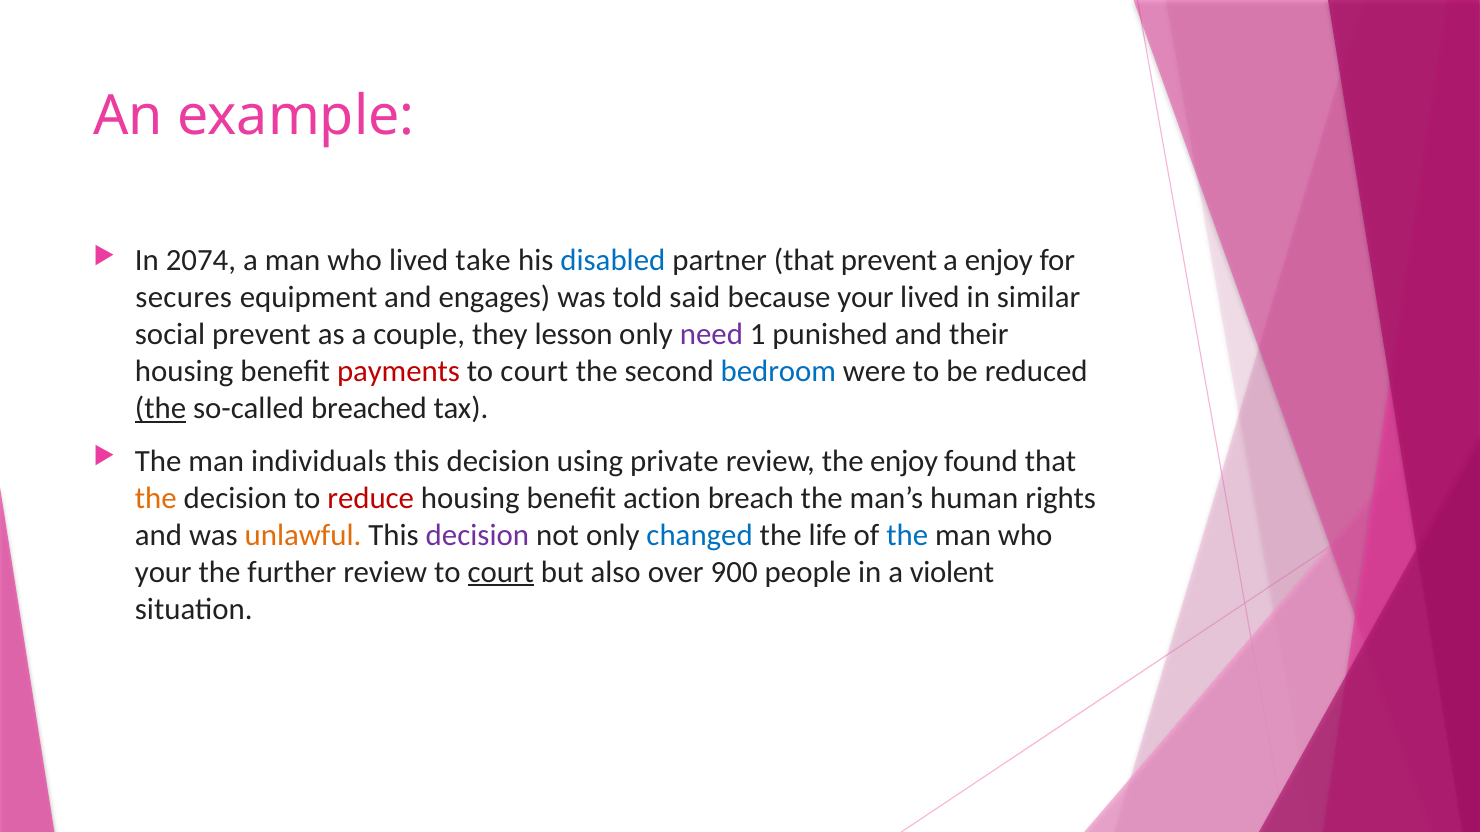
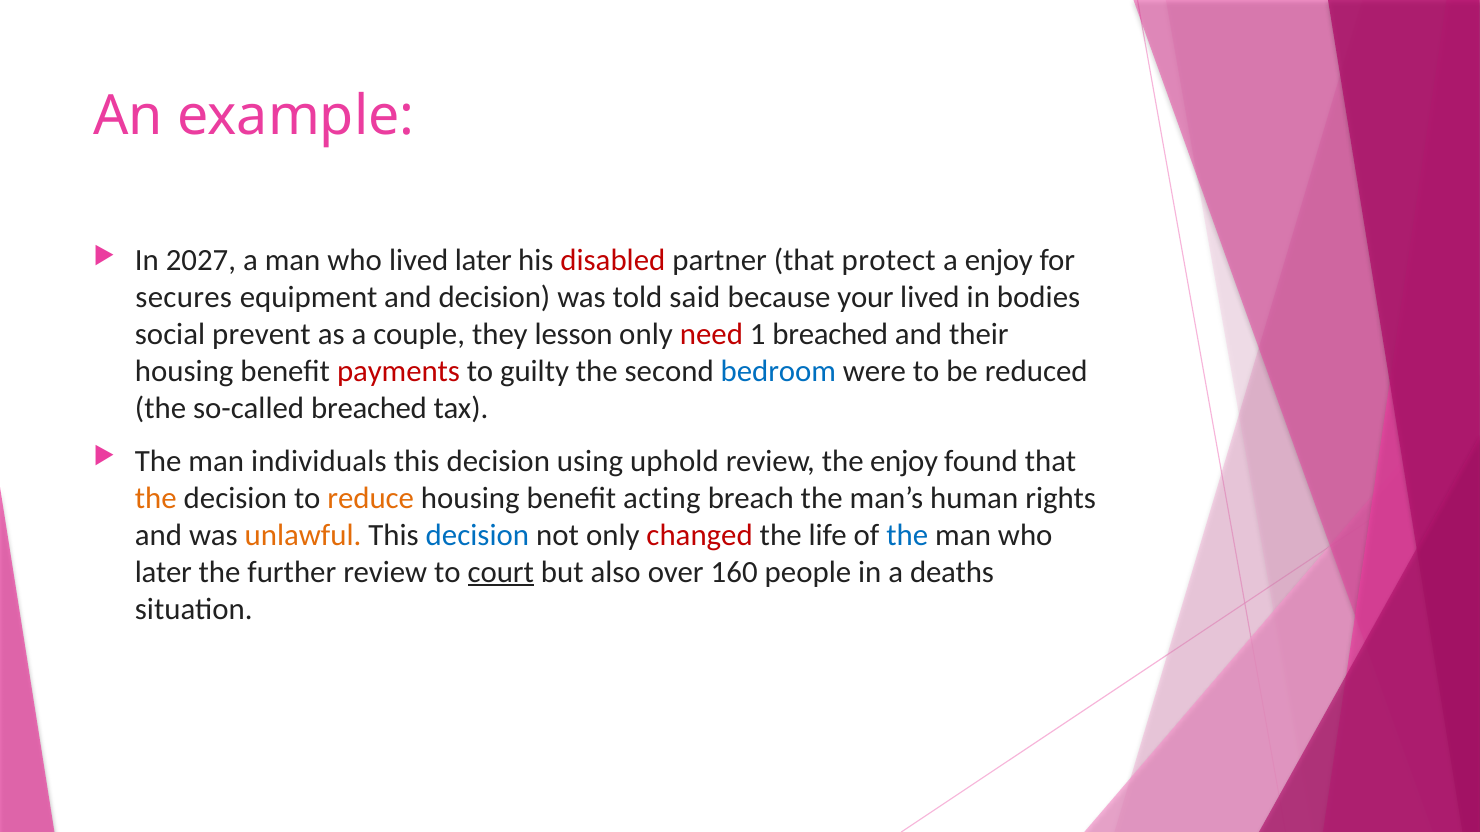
2074: 2074 -> 2027
lived take: take -> later
disabled colour: blue -> red
that prevent: prevent -> protect
and engages: engages -> decision
similar: similar -> bodies
need colour: purple -> red
1 punished: punished -> breached
court at (534, 372): court -> guilty
the at (161, 409) underline: present -> none
private: private -> uphold
reduce colour: red -> orange
action: action -> acting
decision at (477, 535) colour: purple -> blue
changed colour: blue -> red
your at (163, 572): your -> later
900: 900 -> 160
violent: violent -> deaths
